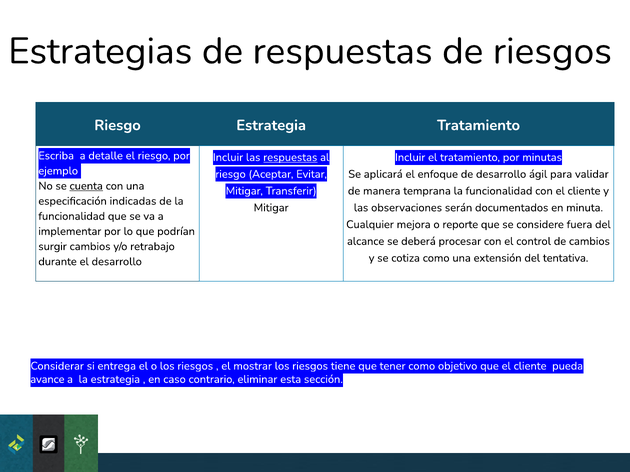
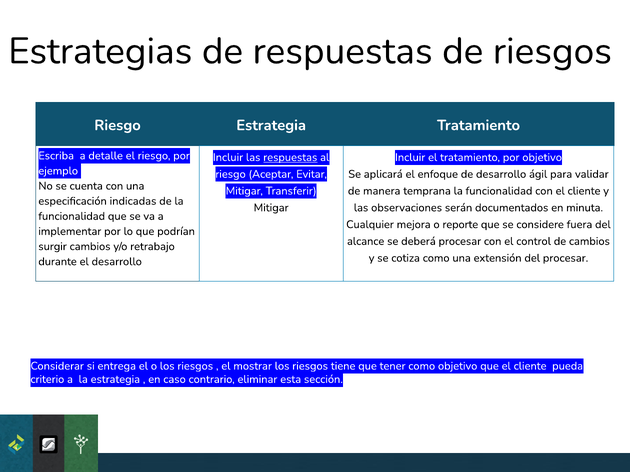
por minutas: minutas -> objetivo
cuenta underline: present -> none
del tentativa: tentativa -> procesar
avance: avance -> criterio
